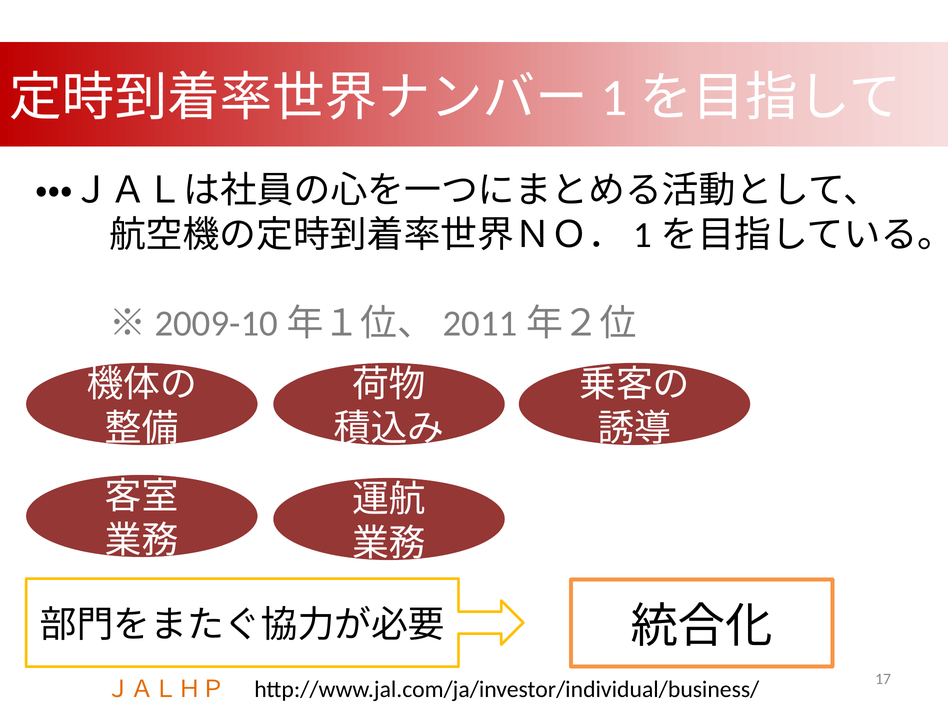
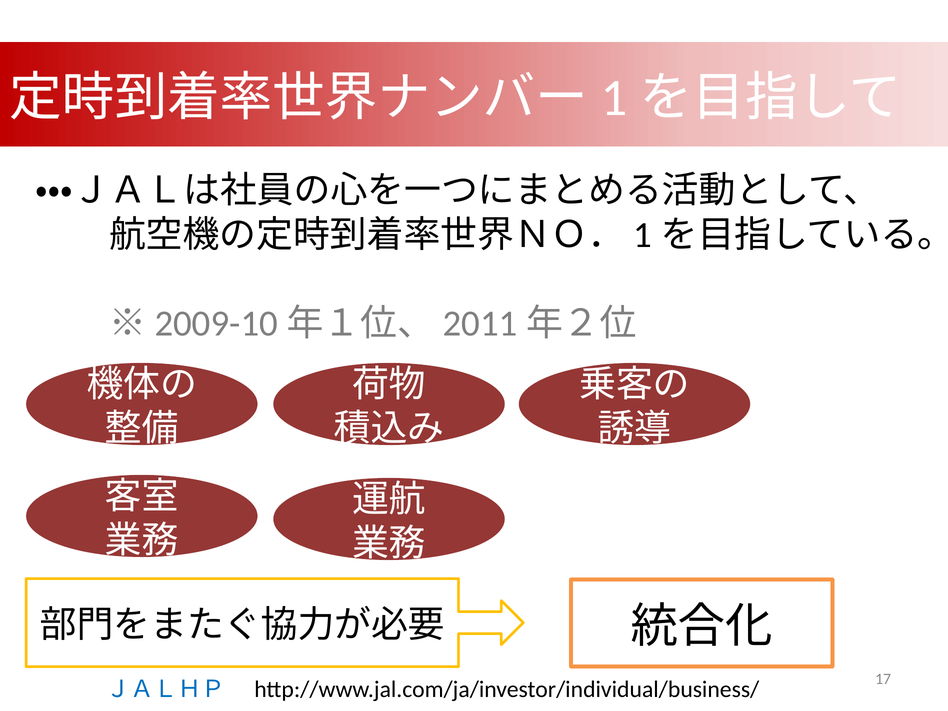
ＪＡＬＨＰ colour: orange -> blue
